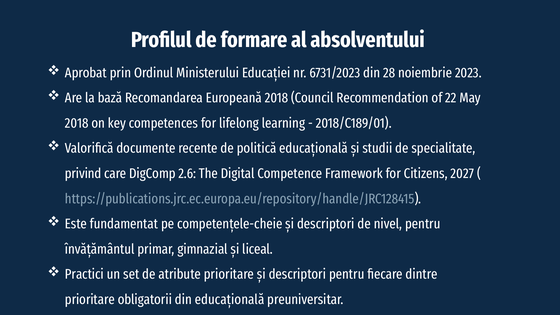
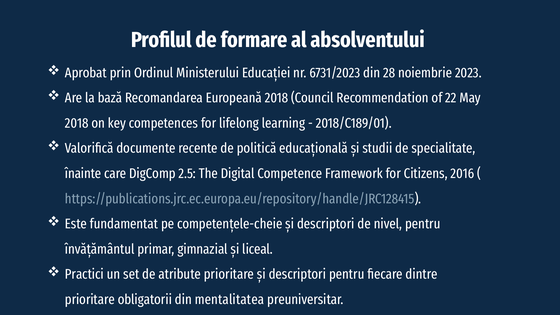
privind: privind -> înainte
2.6: 2.6 -> 2.5
2027: 2027 -> 2016
din educațională: educațională -> mentalitatea
